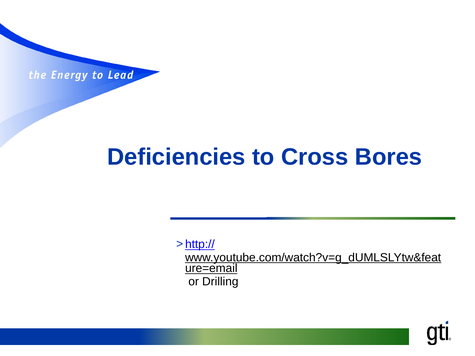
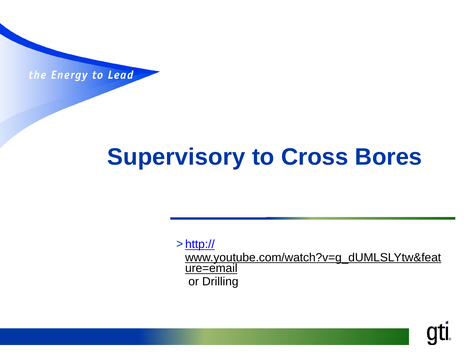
Deficiencies: Deficiencies -> Supervisory
